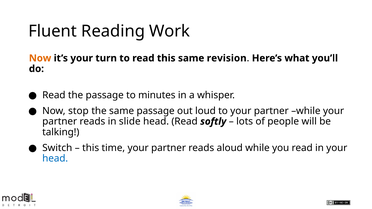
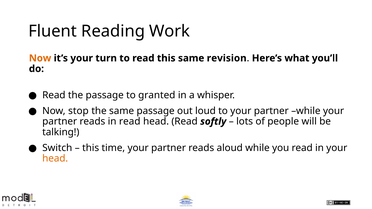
minutes: minutes -> granted
in slide: slide -> read
head at (55, 159) colour: blue -> orange
